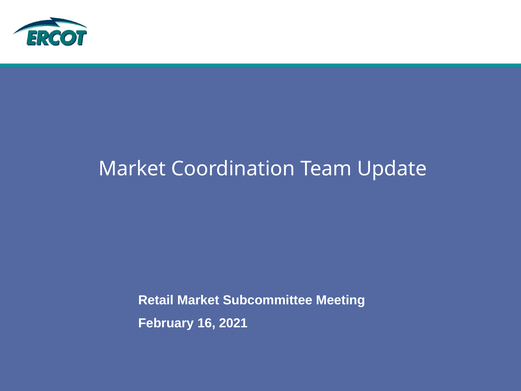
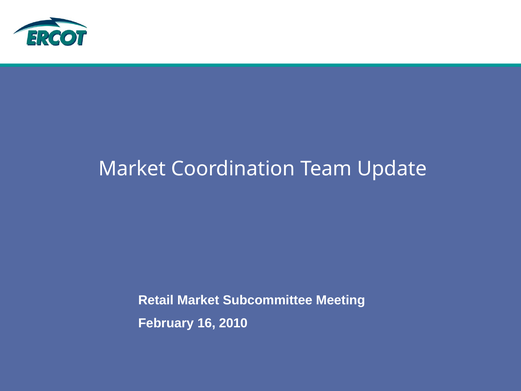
2021: 2021 -> 2010
